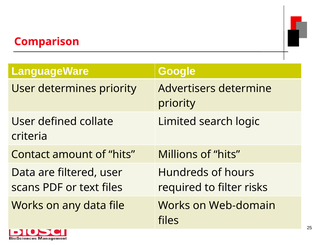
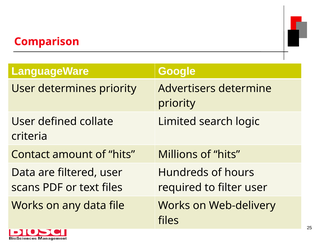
filter risks: risks -> user
Web-domain: Web-domain -> Web-delivery
